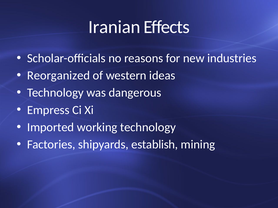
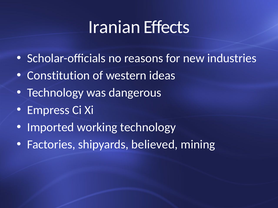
Reorganized: Reorganized -> Constitution
establish: establish -> believed
